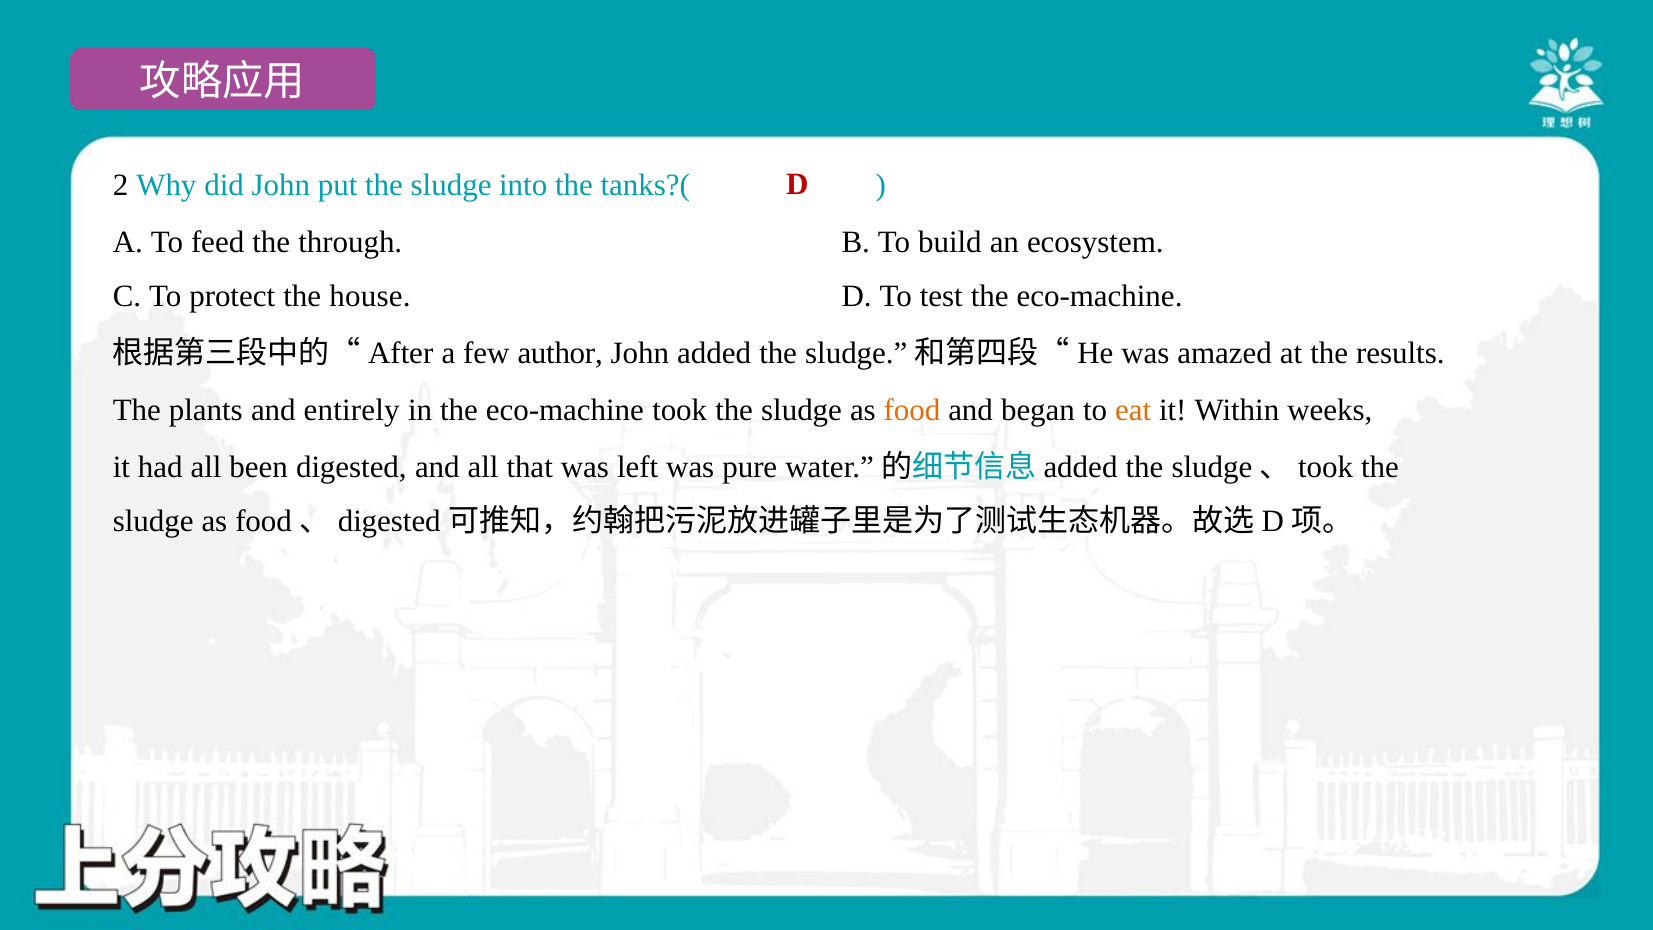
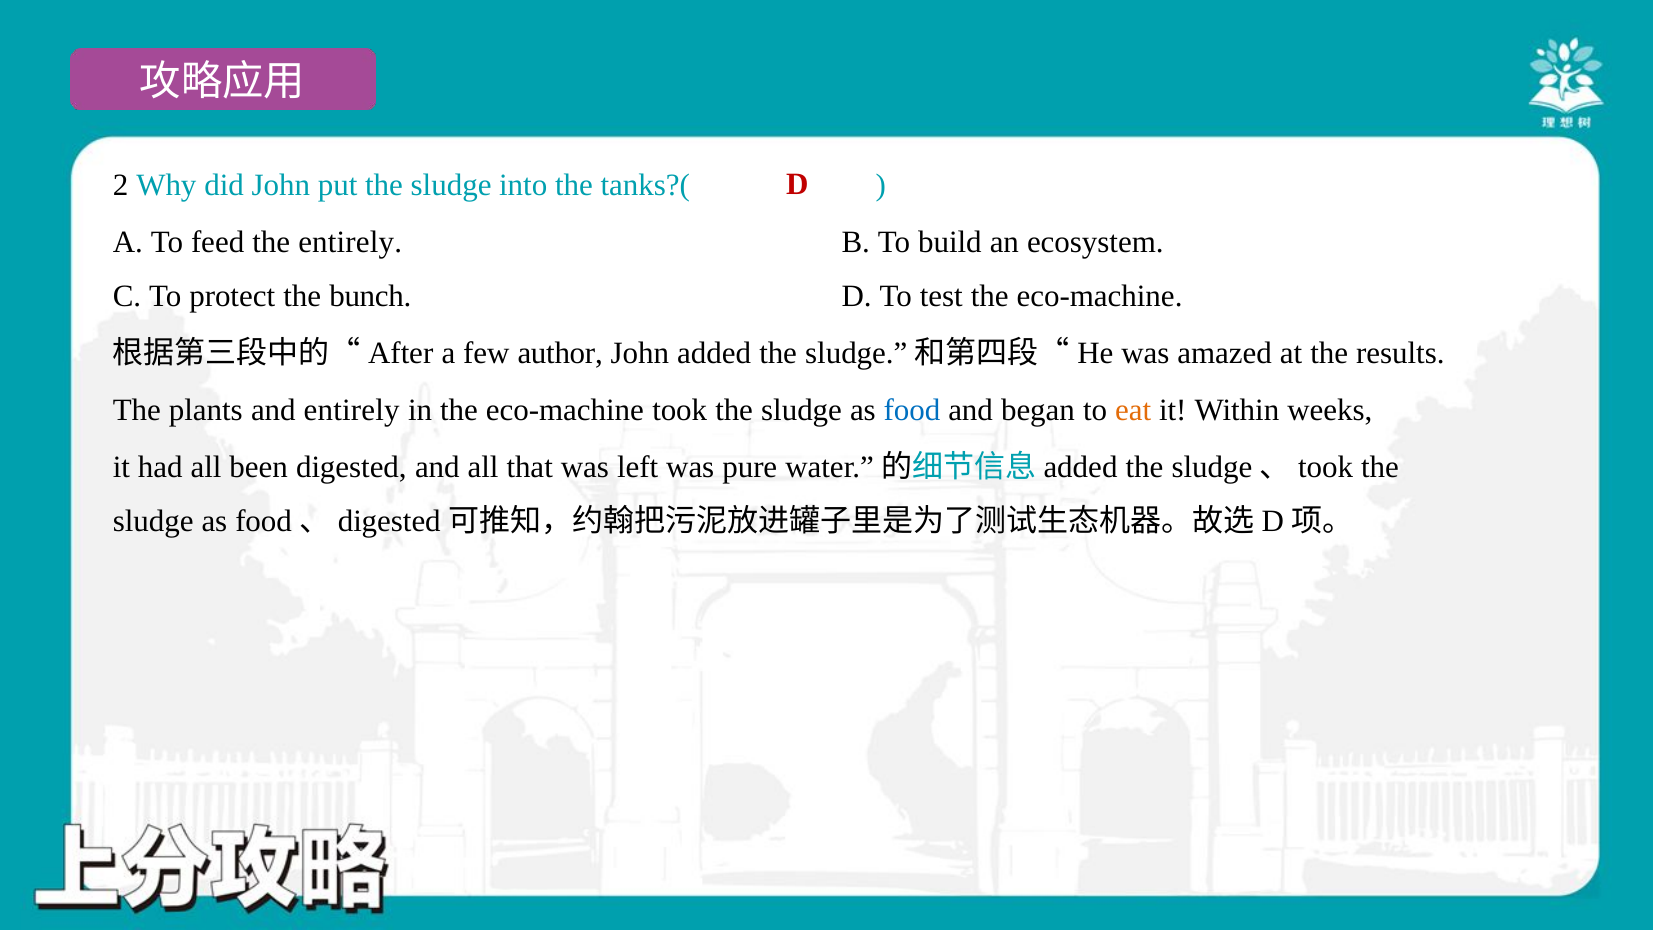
the through: through -> entirely
house: house -> bunch
food colour: orange -> blue
